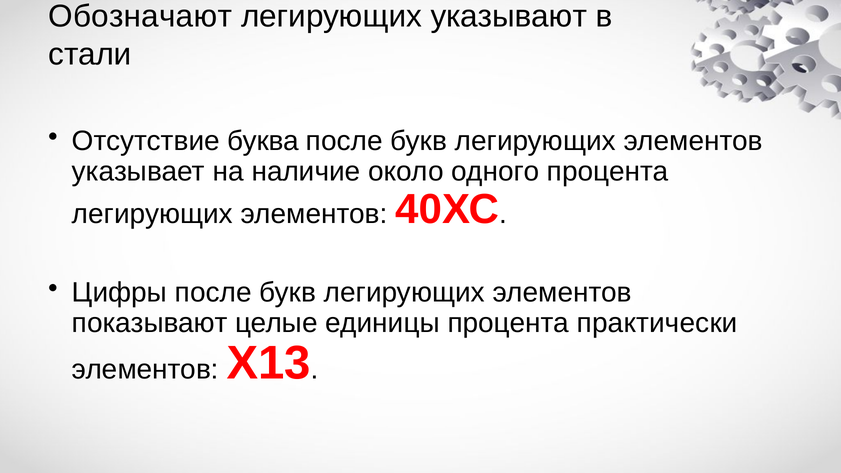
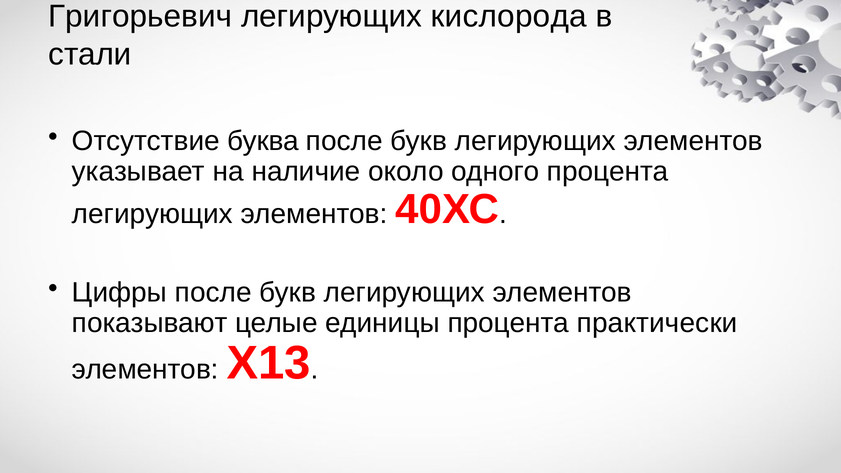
Обозначают: Обозначают -> Григорьевич
указывают: указывают -> кислорода
